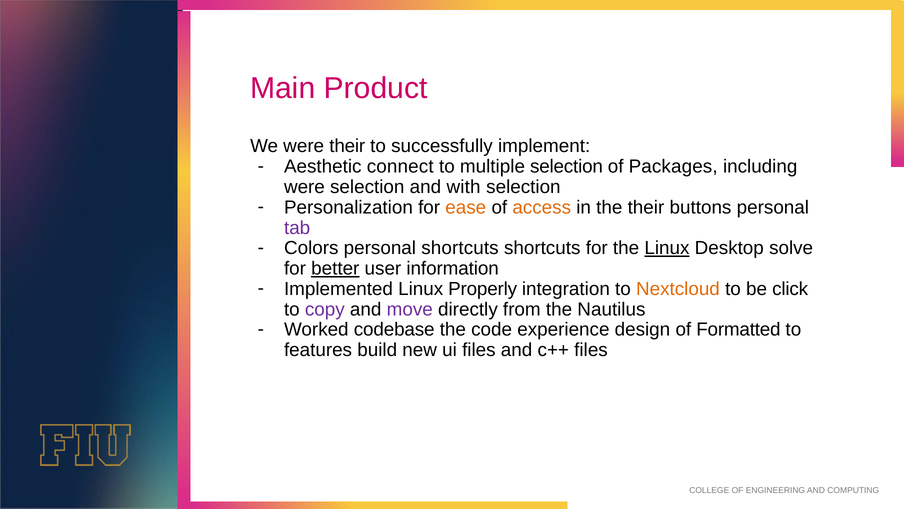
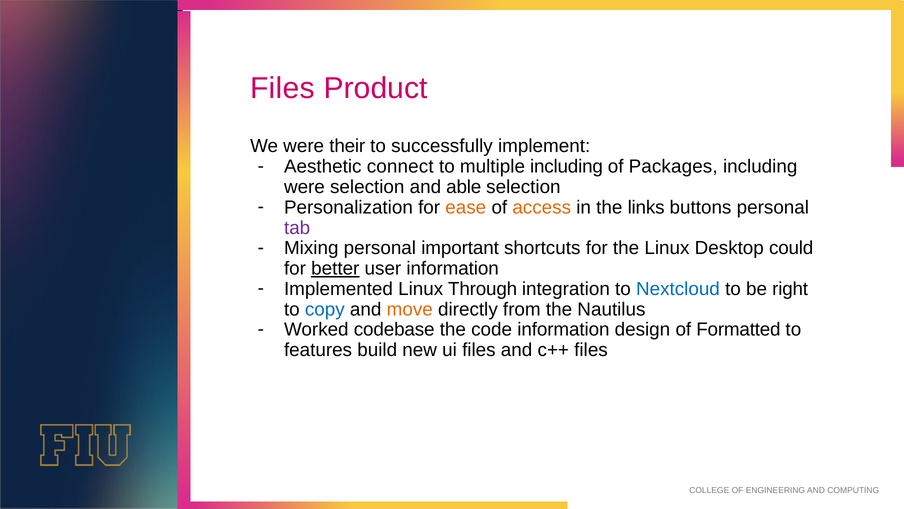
Main at (283, 88): Main -> Files
multiple selection: selection -> including
with: with -> able
the their: their -> links
Colors: Colors -> Mixing
personal shortcuts: shortcuts -> important
Linux at (667, 248) underline: present -> none
solve: solve -> could
Properly: Properly -> Through
Nextcloud colour: orange -> blue
click: click -> right
copy colour: purple -> blue
move colour: purple -> orange
code experience: experience -> information
